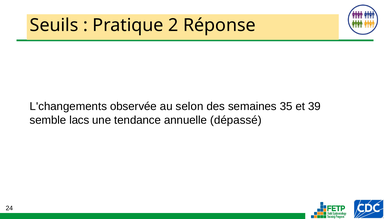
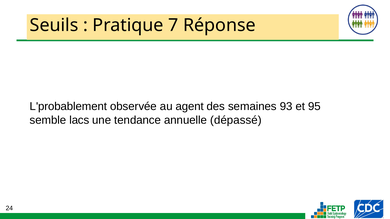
2: 2 -> 7
L'changements: L'changements -> L'probablement
selon: selon -> agent
35: 35 -> 93
39: 39 -> 95
